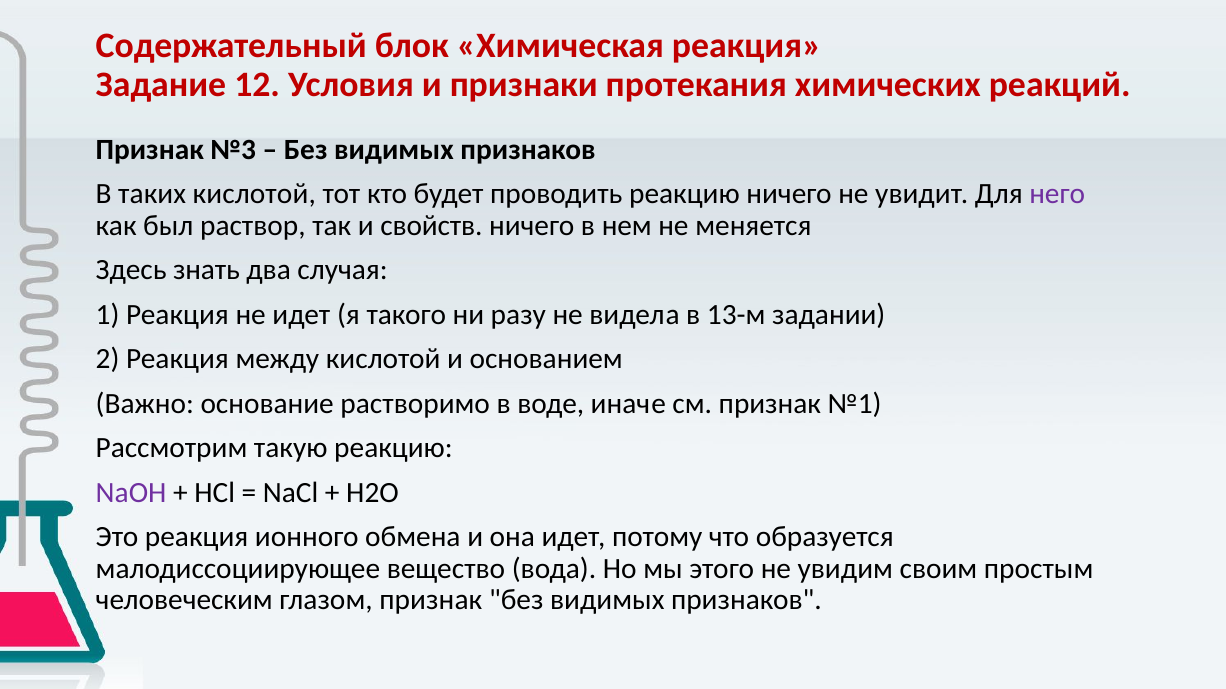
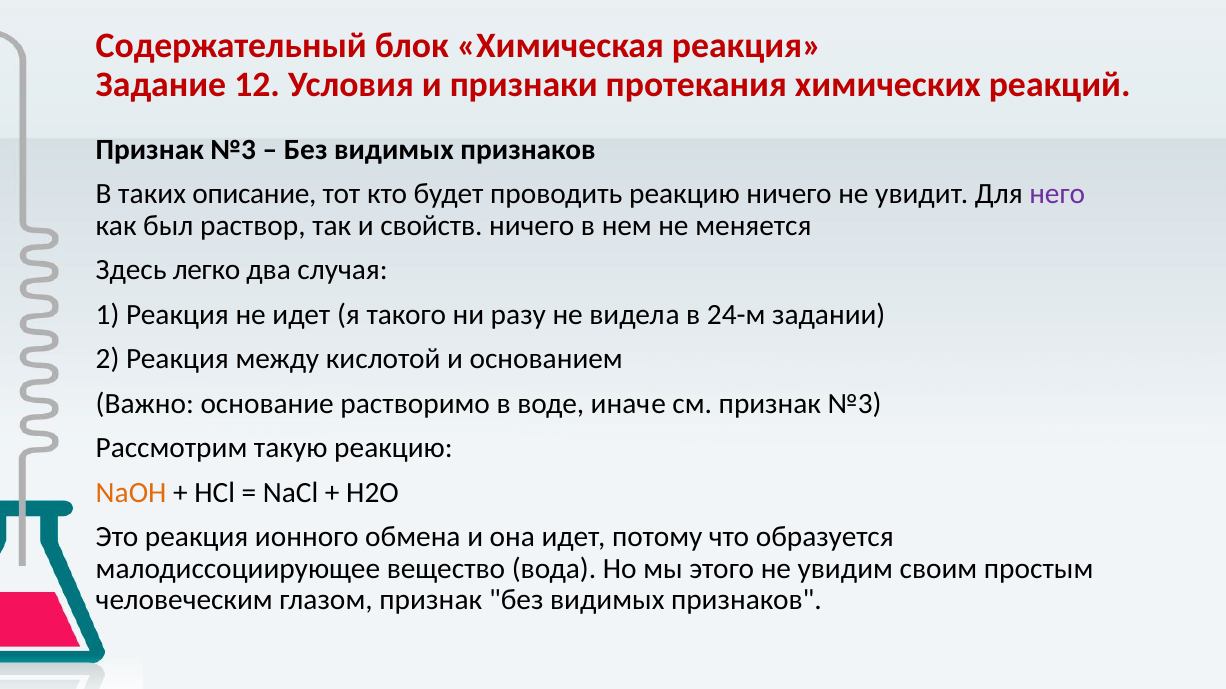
таких кислотой: кислотой -> описание
знать: знать -> легко
13-м: 13-м -> 24-м
см признак №1: №1 -> №3
NaOH colour: purple -> orange
